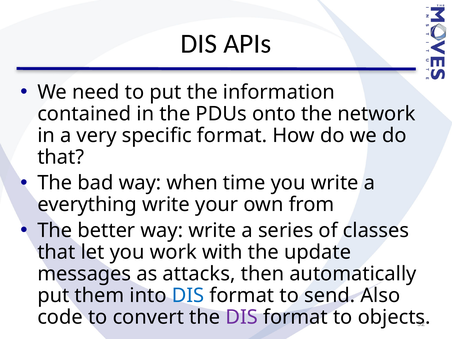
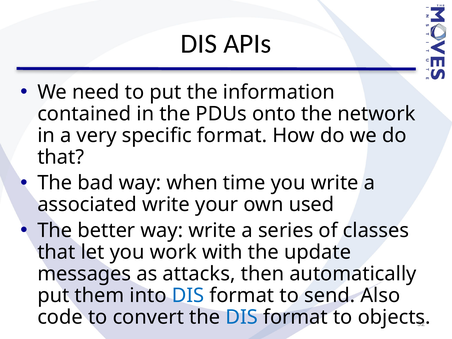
everything: everything -> associated
from: from -> used
DIS at (242, 317) colour: purple -> blue
